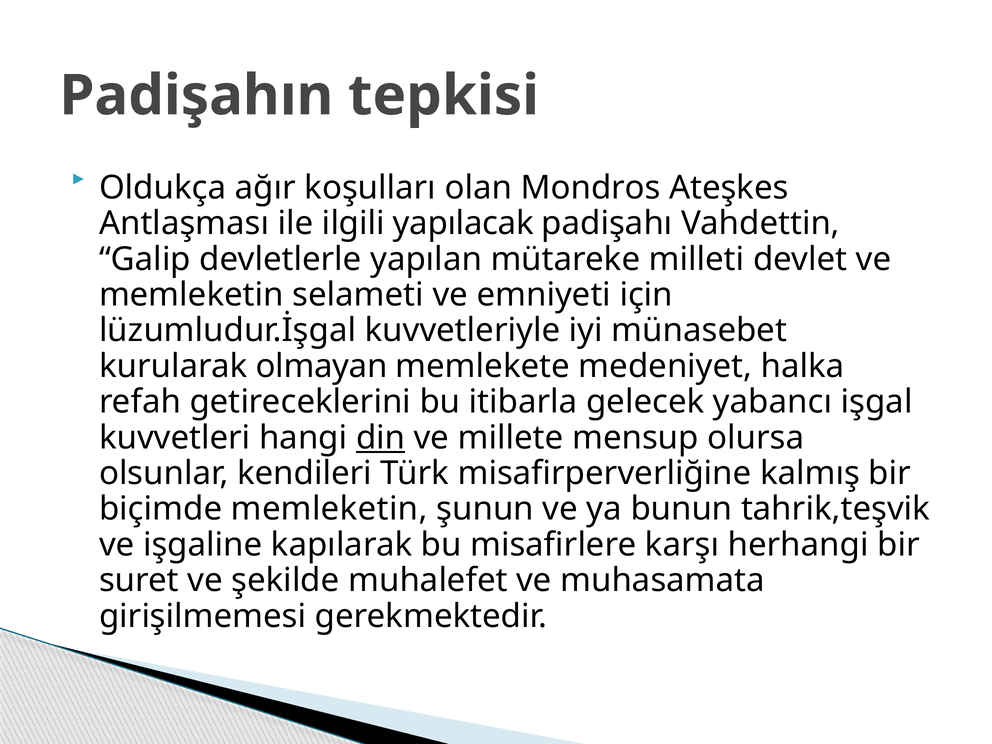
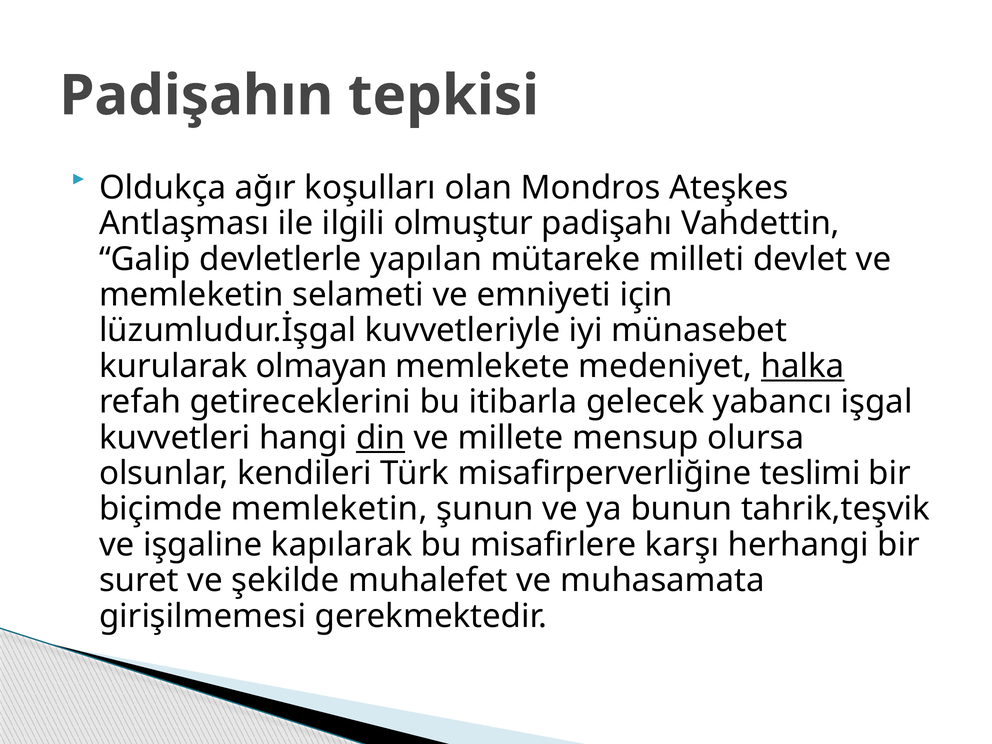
yapılacak: yapılacak -> olmuştur
halka underline: none -> present
kalmış: kalmış -> teslimi
